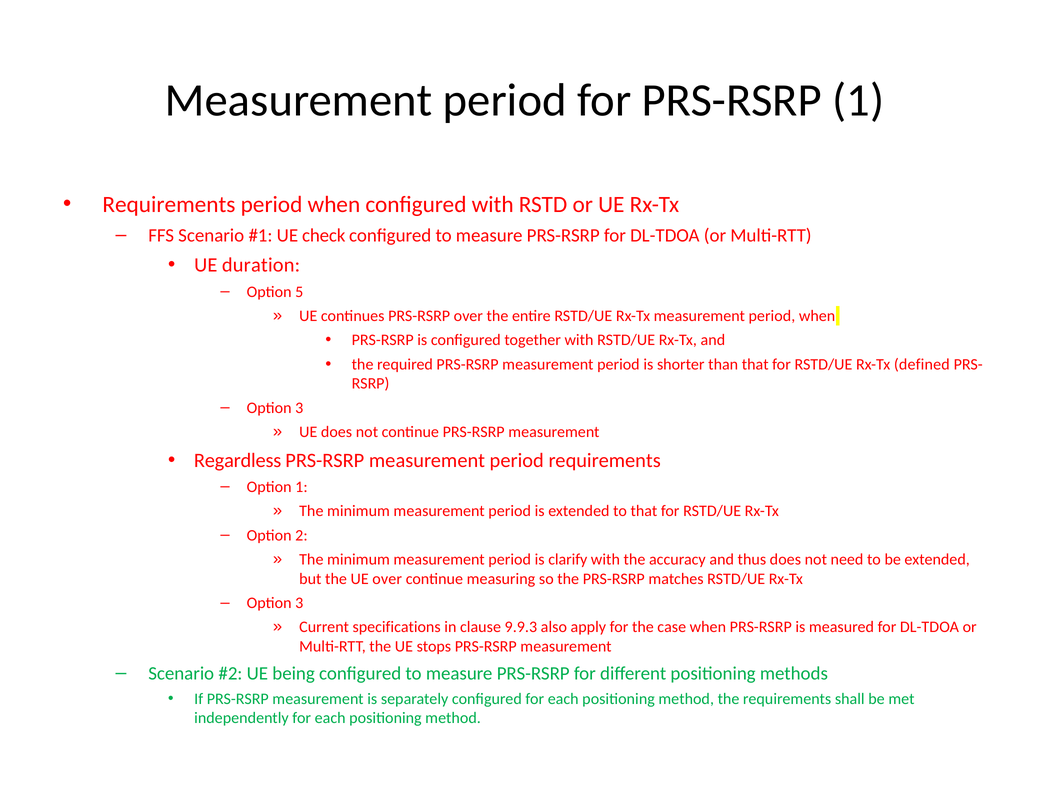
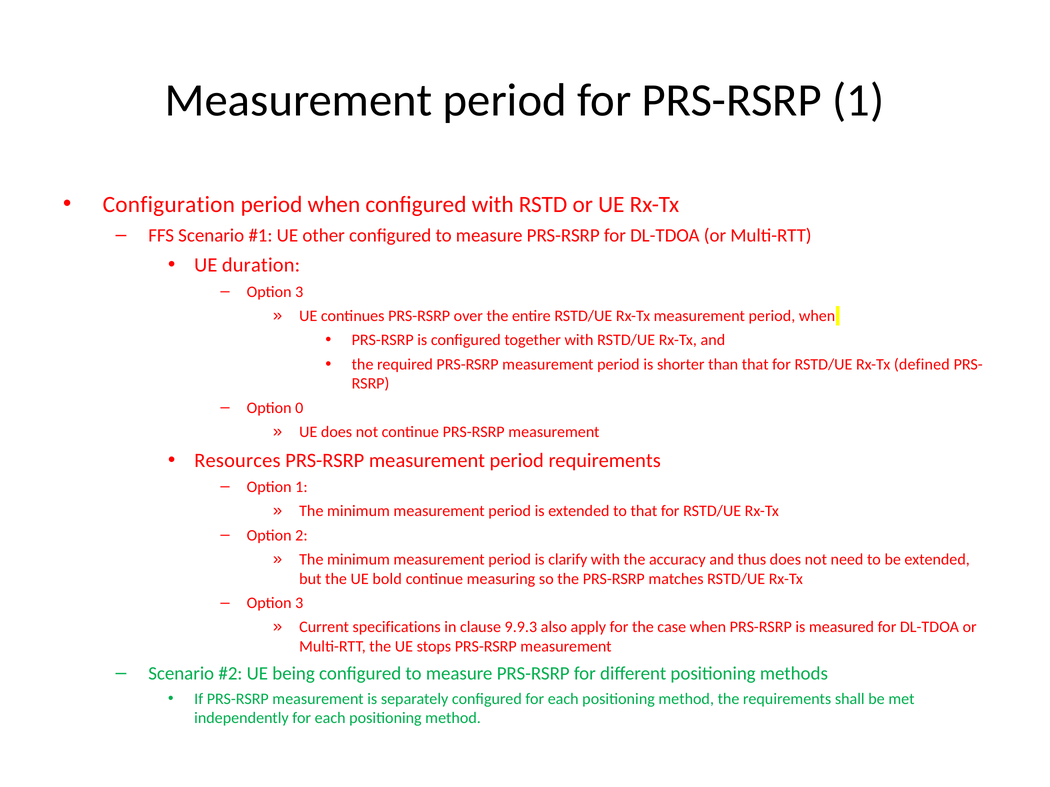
Requirements at (169, 205): Requirements -> Configuration
check: check -> other
5 at (299, 292): 5 -> 3
3 at (299, 408): 3 -> 0
Regardless: Regardless -> Resources
UE over: over -> bold
